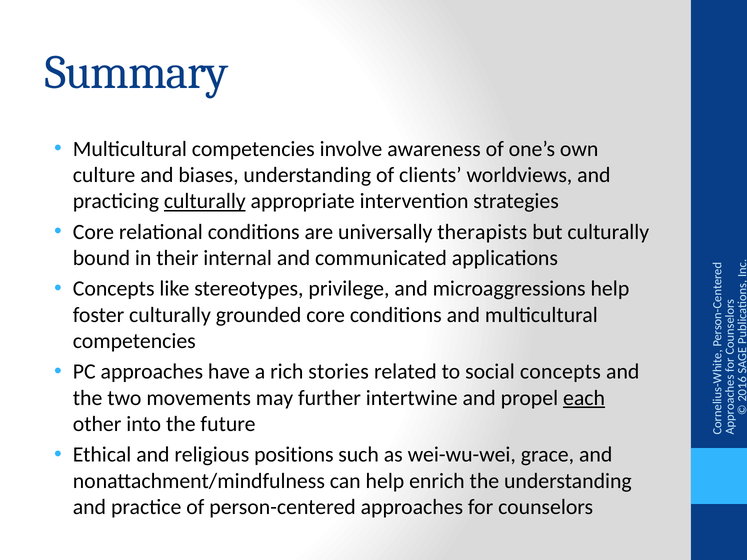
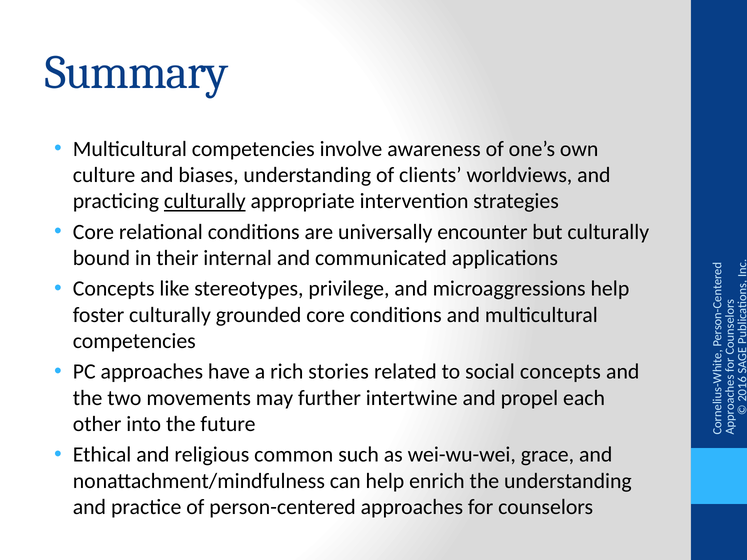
therapists: therapists -> encounter
each underline: present -> none
positions: positions -> common
